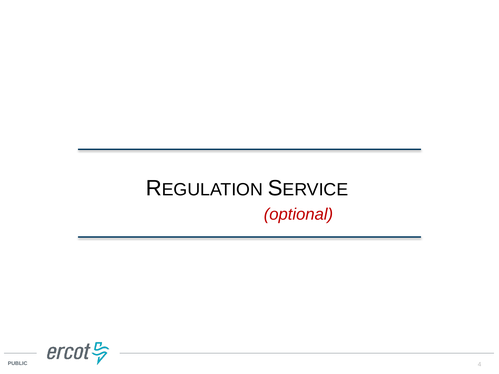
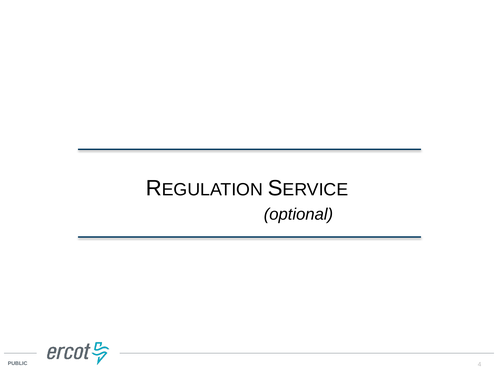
optional colour: red -> black
